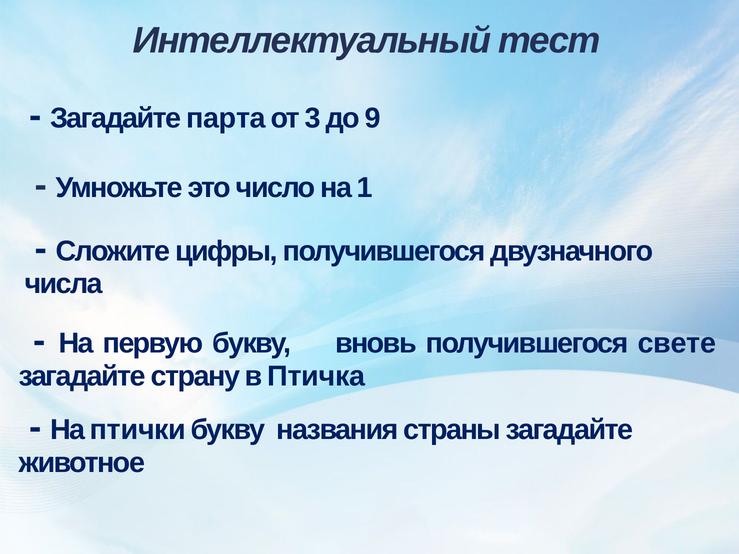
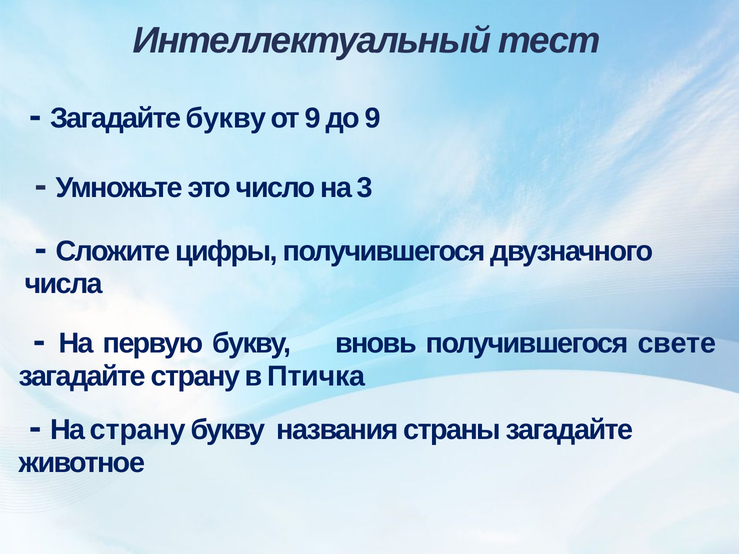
Загадайте парта: парта -> букву
от 3: 3 -> 9
1: 1 -> 3
На птички: птички -> страну
